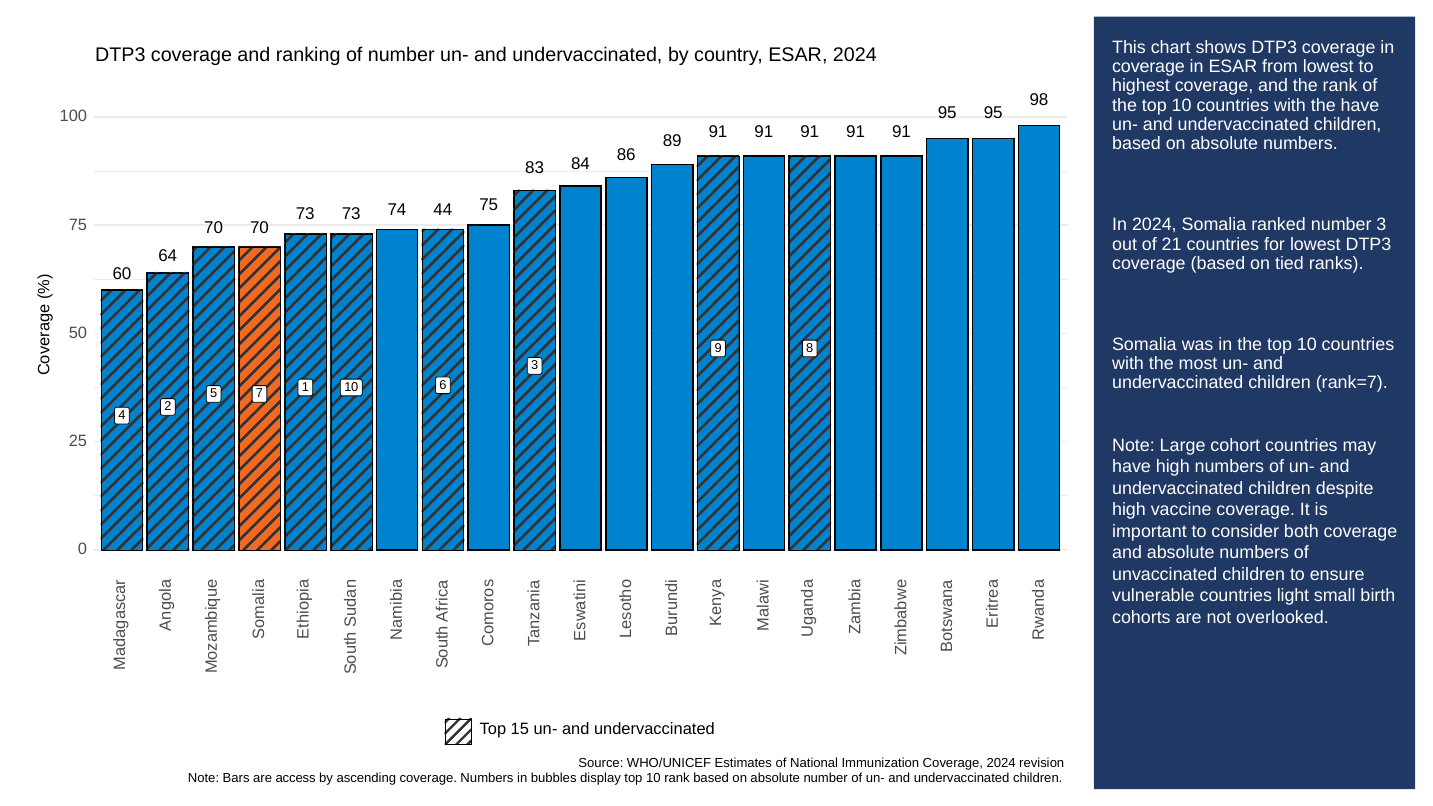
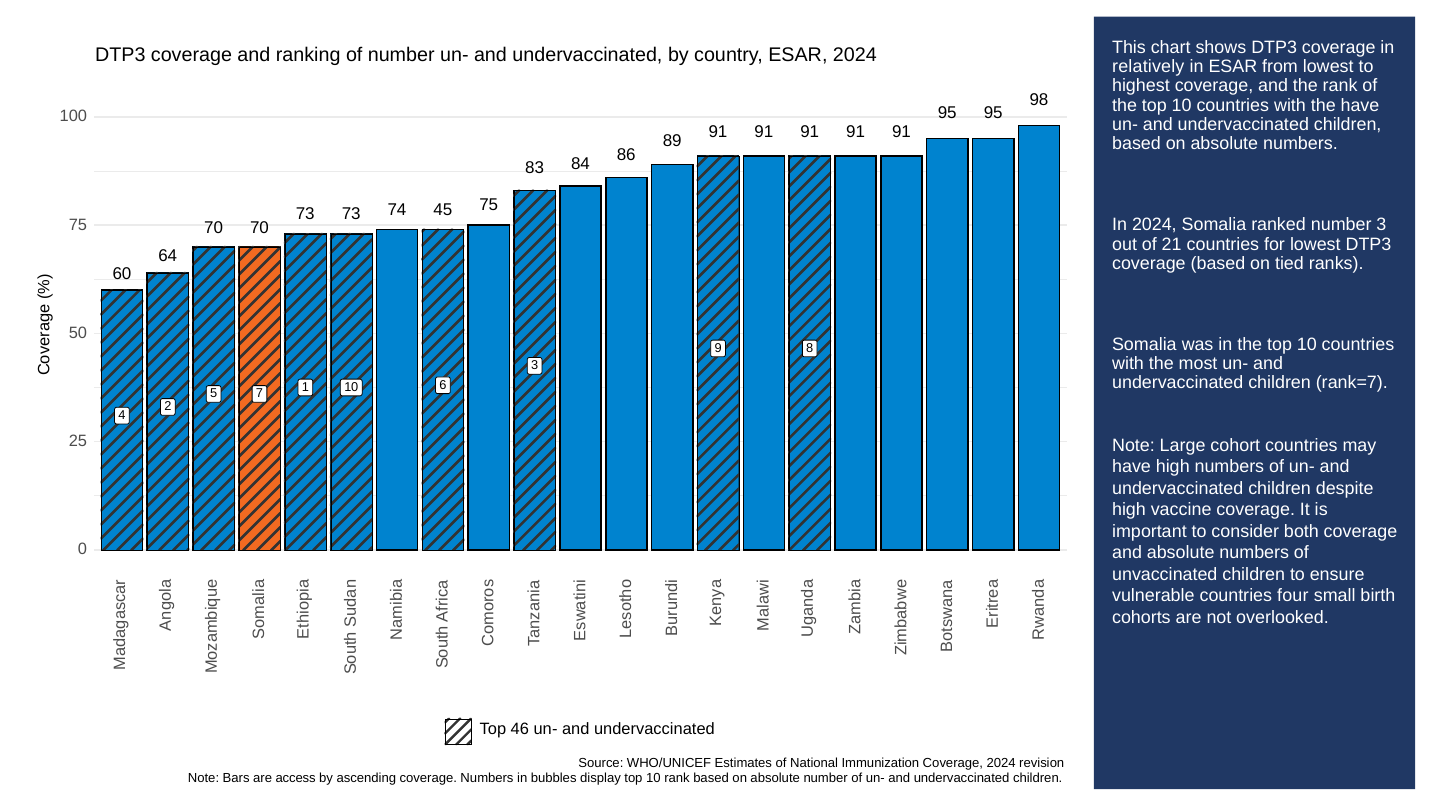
coverage at (1148, 66): coverage -> relatively
44: 44 -> 45
light: light -> four
15: 15 -> 46
